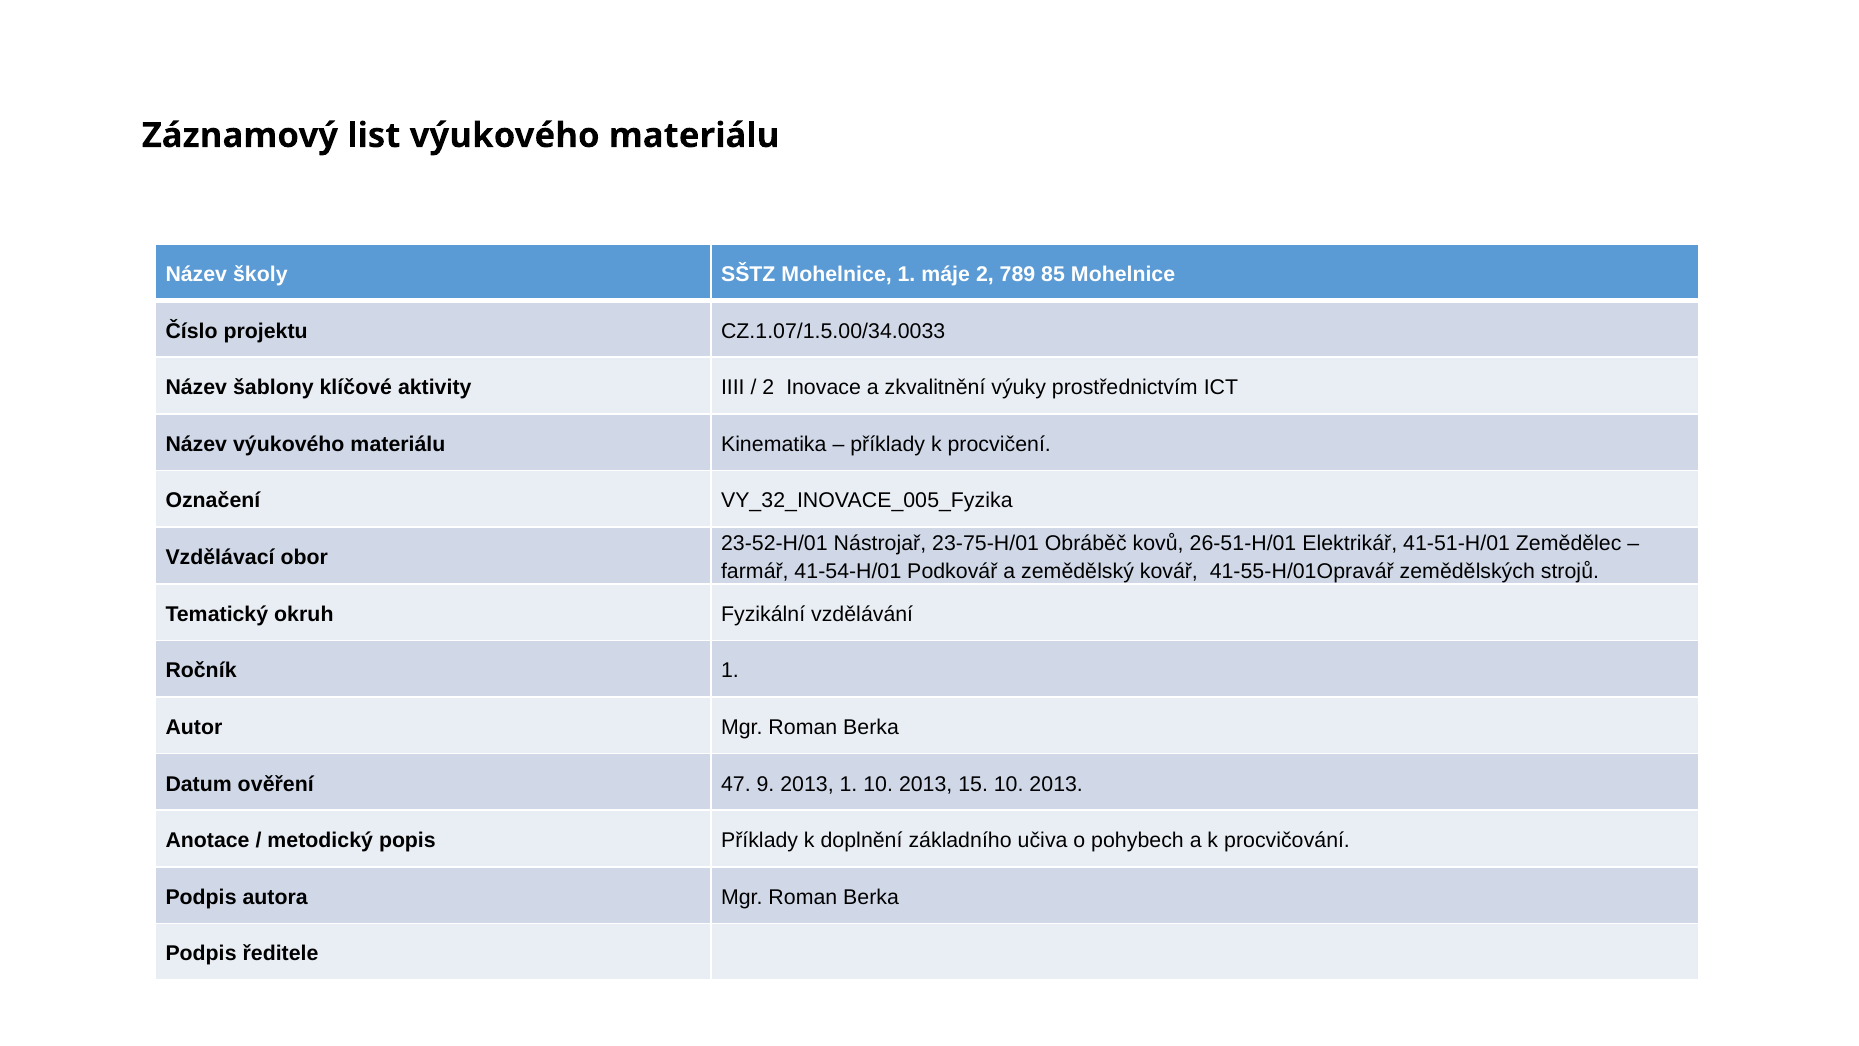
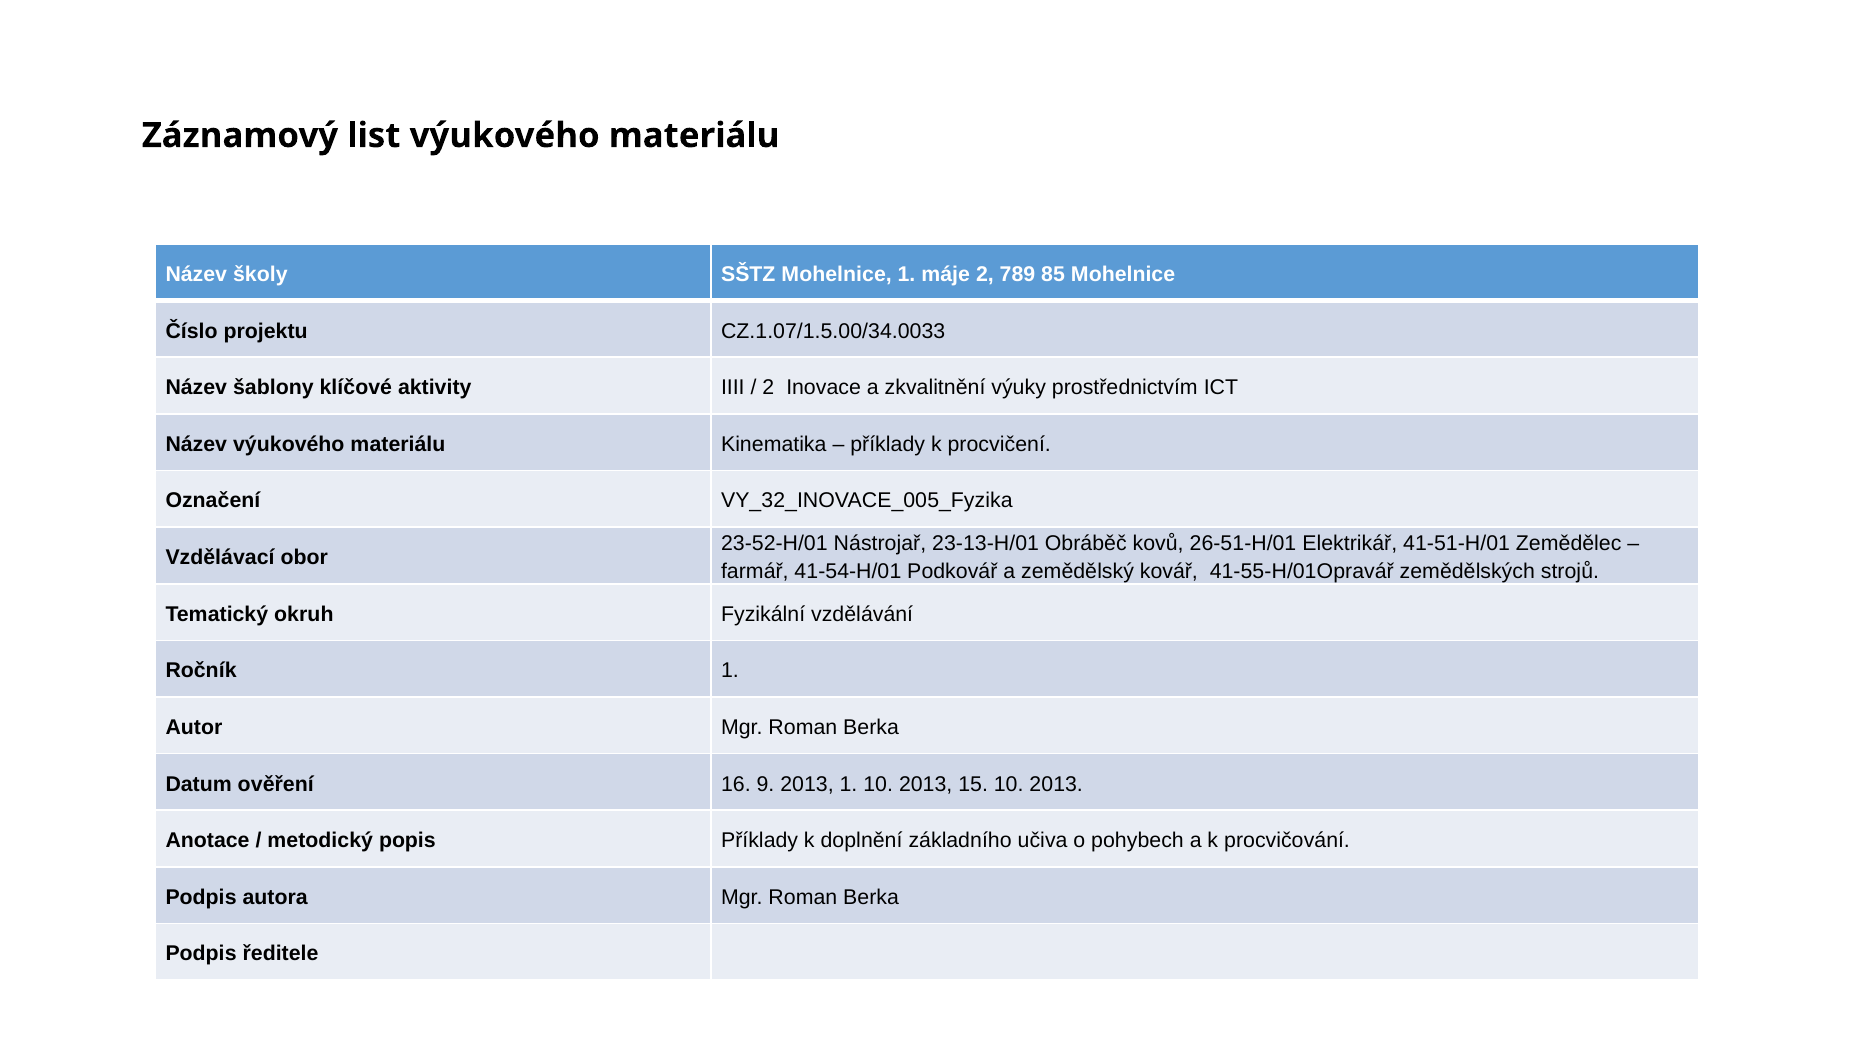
23-75-H/01: 23-75-H/01 -> 23-13-H/01
47: 47 -> 16
